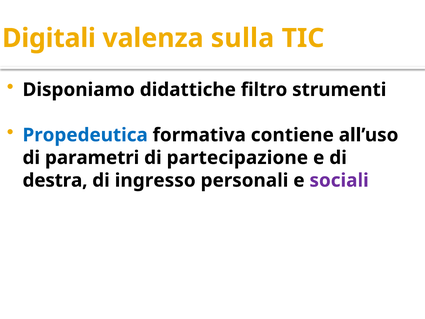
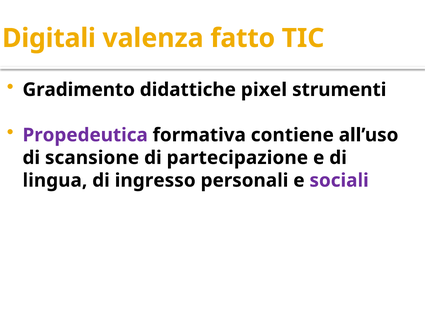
sulla: sulla -> fatto
Disponiamo: Disponiamo -> Gradimento
filtro: filtro -> pixel
Propedeutica colour: blue -> purple
parametri: parametri -> scansione
destra: destra -> lingua
